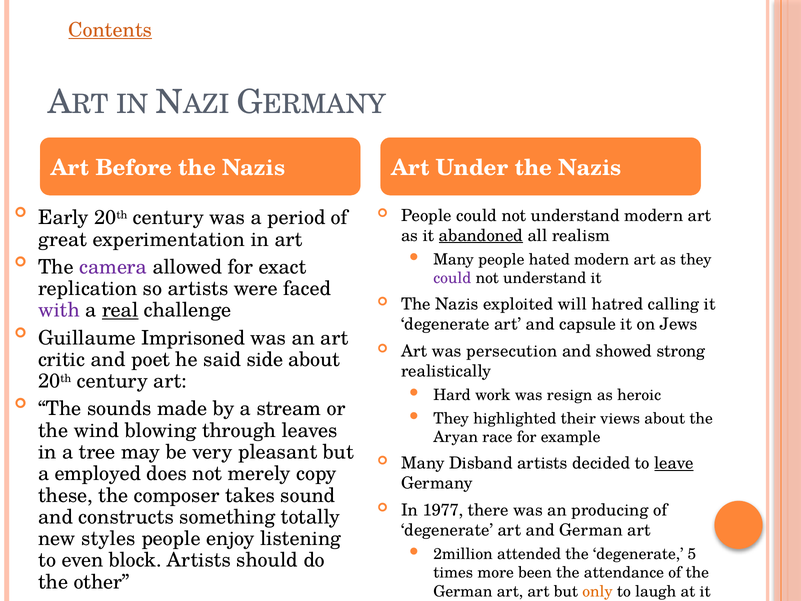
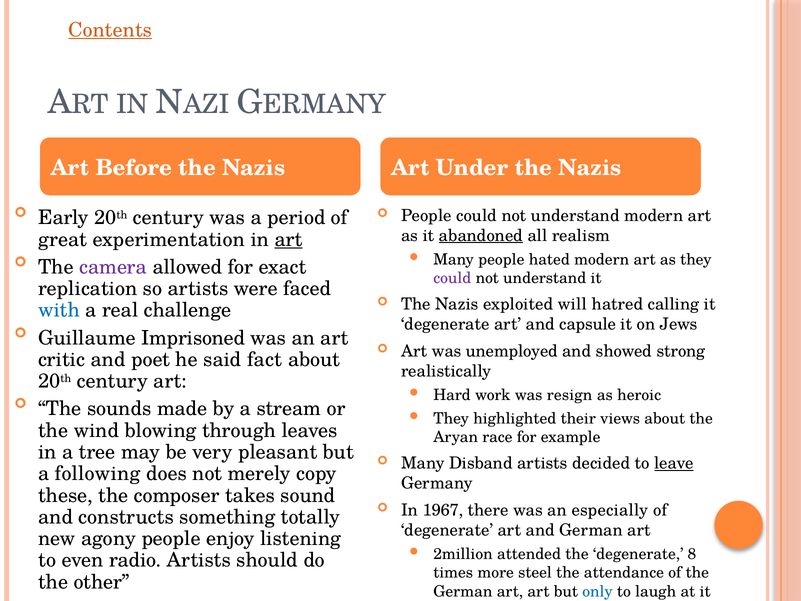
art at (289, 239) underline: none -> present
with colour: purple -> blue
real underline: present -> none
persecution: persecution -> unemployed
side: side -> fact
employed: employed -> following
1977: 1977 -> 1967
producing: producing -> especially
new styles: styles -> agony
5: 5 -> 8
block: block -> radio
been: been -> steel
only colour: orange -> blue
